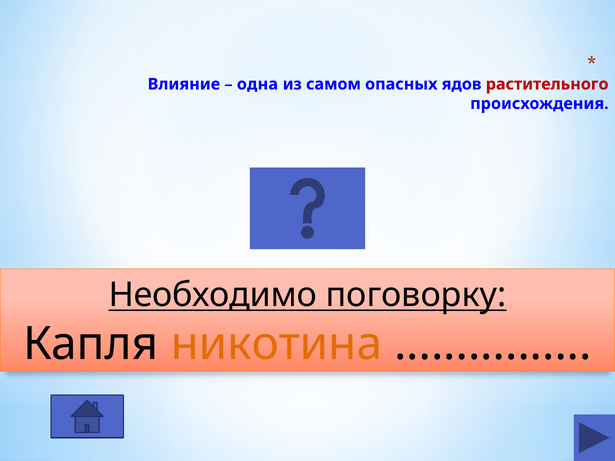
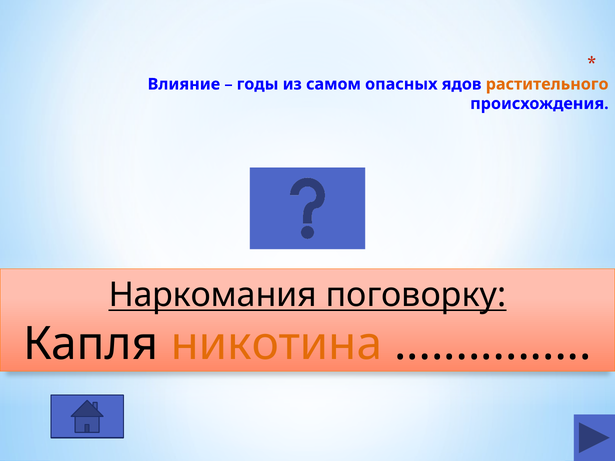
одна: одна -> годы
растительного colour: red -> orange
Необходимо: Необходимо -> Наркомания
